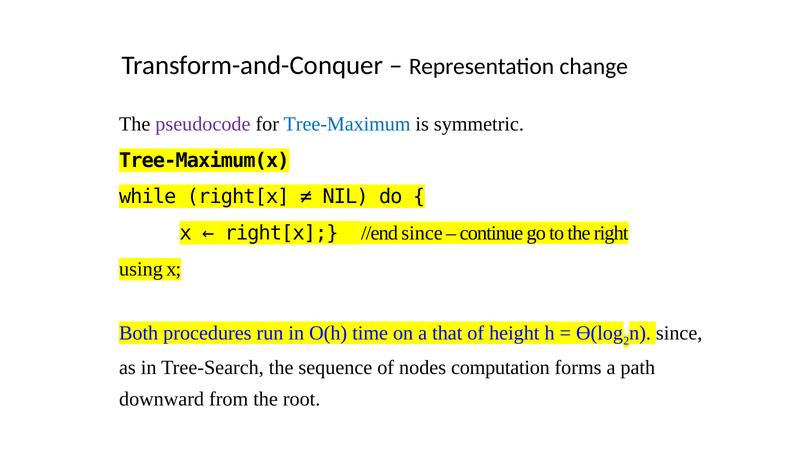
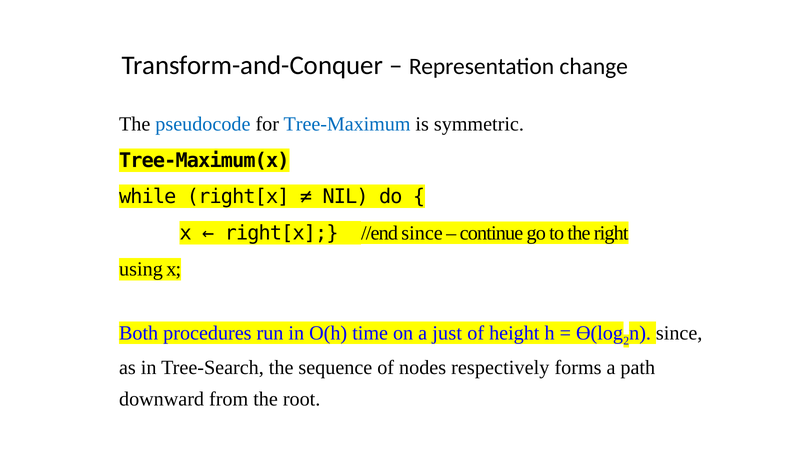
pseudocode colour: purple -> blue
that: that -> just
computation: computation -> respectively
